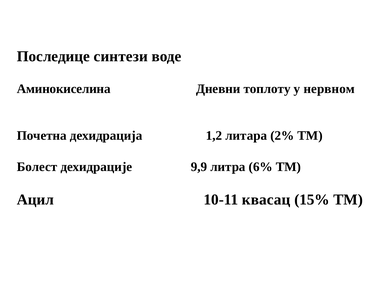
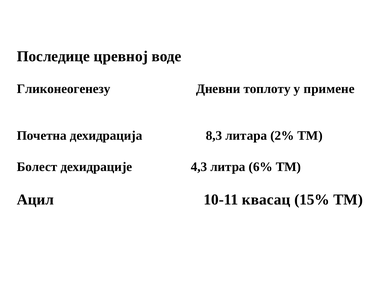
синтези: синтези -> цревној
Аминокиселина: Аминокиселина -> Гликонеогенезу
нервном: нервном -> примене
1,2: 1,2 -> 8,3
9,9: 9,9 -> 4,3
